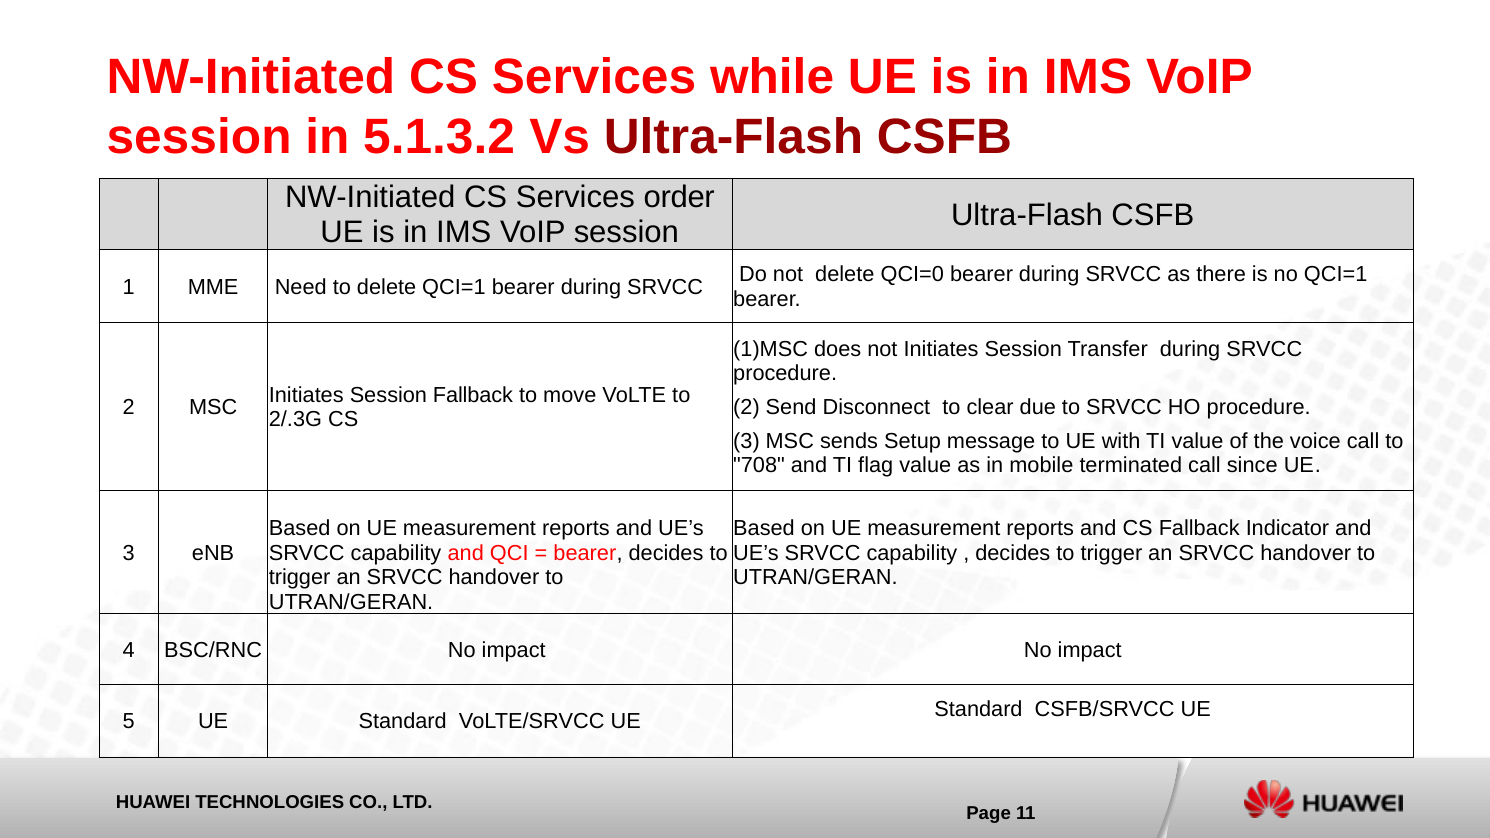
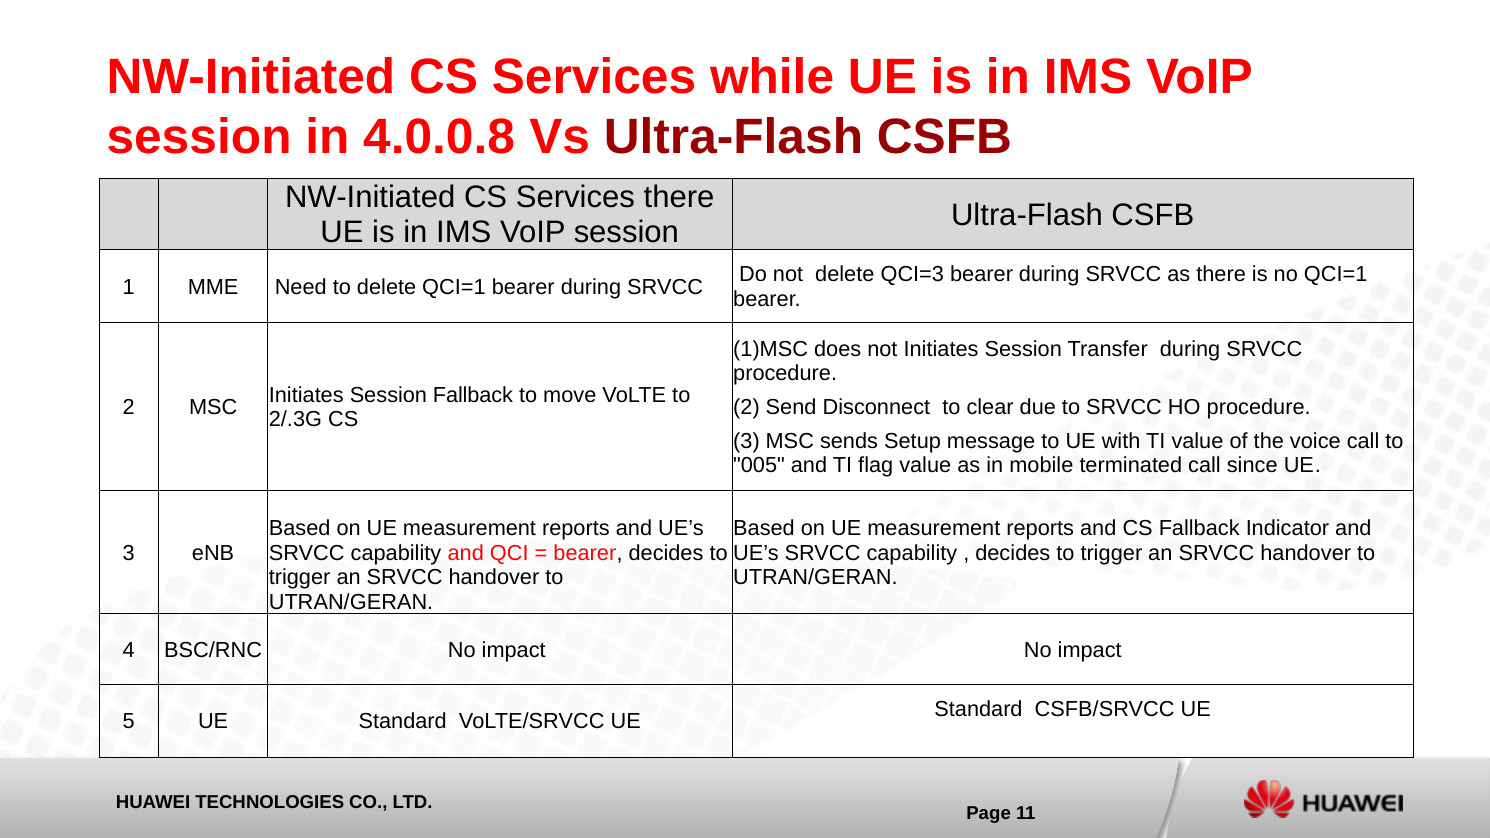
5.1.3.2: 5.1.3.2 -> 4.0.0.8
Services order: order -> there
QCI=0: QCI=0 -> QCI=3
708: 708 -> 005
